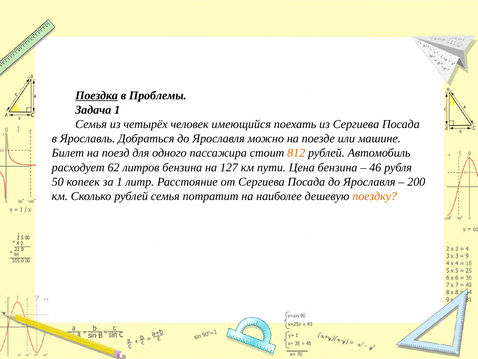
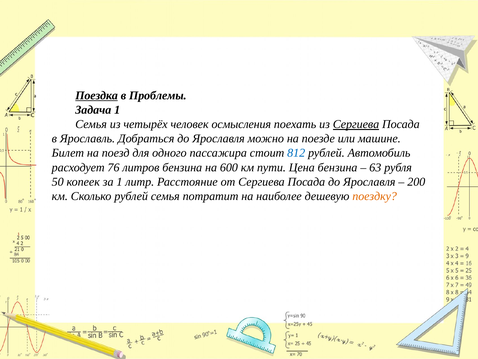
имеющийся: имеющийся -> осмысления
Сергиева at (356, 124) underline: none -> present
812 colour: orange -> blue
62: 62 -> 76
127: 127 -> 600
46: 46 -> 63
